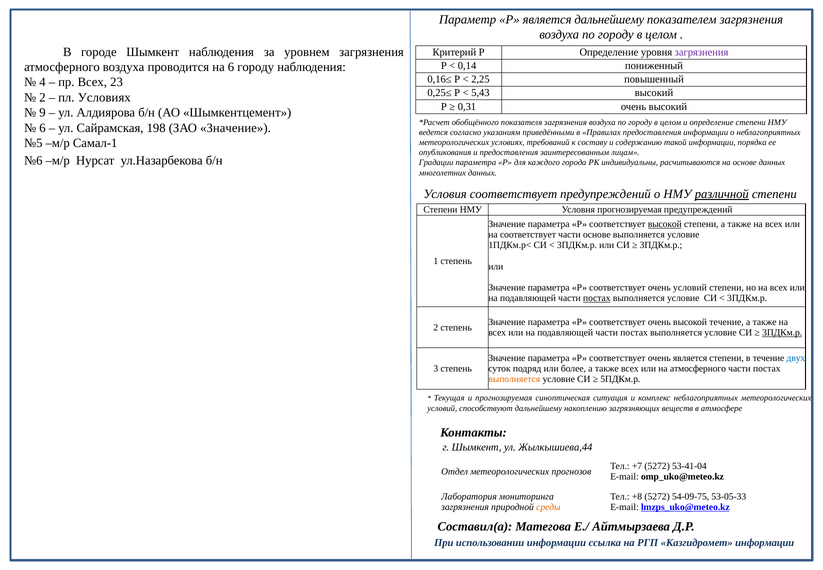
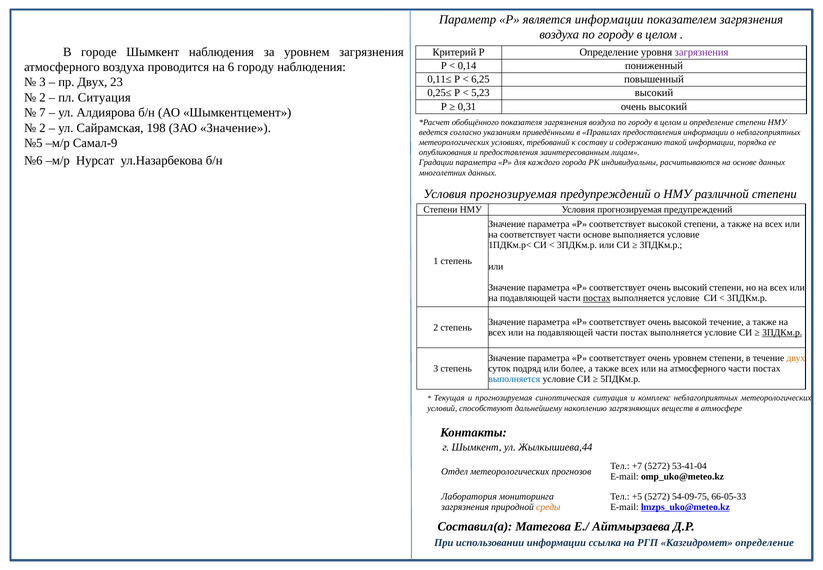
является дальнейшему: дальнейшему -> информации
0,16≤: 0,16≤ -> 0,11≤
2,25: 2,25 -> 6,25
4 at (42, 82): 4 -> 3
пр Всех: Всех -> Двух
5,43: 5,43 -> 5,23
пл Условиях: Условиях -> Ситуация
9: 9 -> 7
6 at (42, 128): 6 -> 2
Самал-1: Самал-1 -> Самал-9
соответствует at (513, 194): соответствует -> прогнозируемая
различной underline: present -> none
высокой at (665, 224) underline: present -> none
соответствует очень условий: условий -> высокий
очень является: является -> уровнем
двух at (796, 358) colour: blue -> orange
выполняется at (514, 379) colour: orange -> blue
+8: +8 -> +5
53-05-33: 53-05-33 -> 66-05-33
Казгидромет информации: информации -> определение
